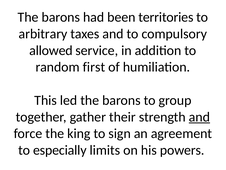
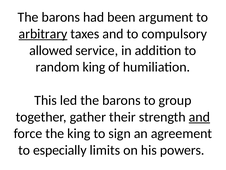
territories: territories -> argument
arbitrary underline: none -> present
random first: first -> king
